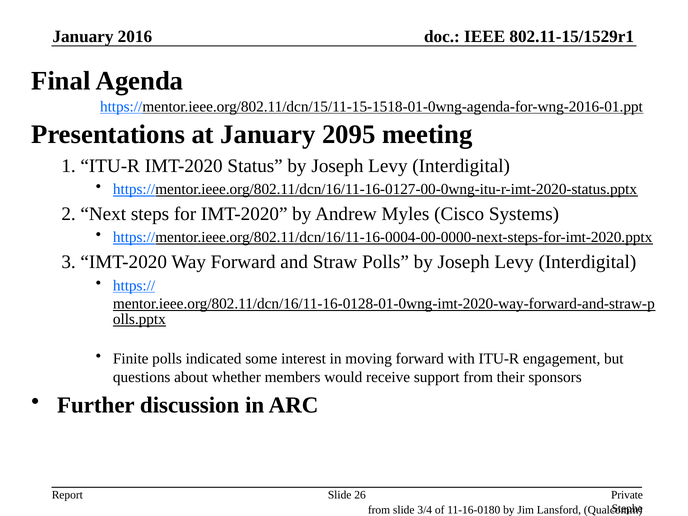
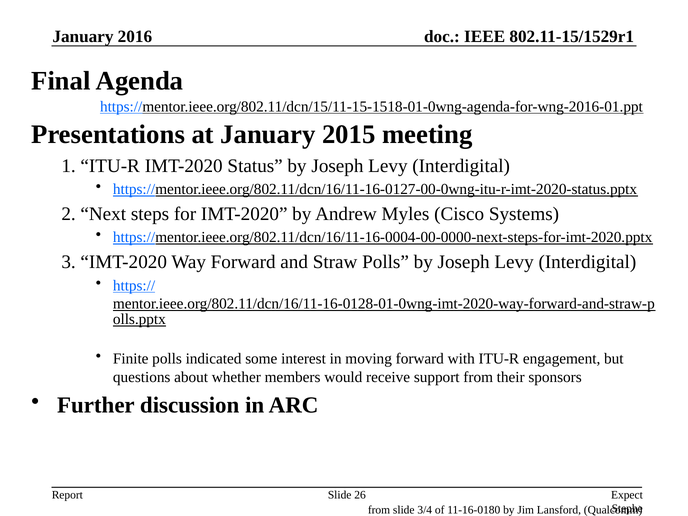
2095: 2095 -> 2015
Private: Private -> Expect
